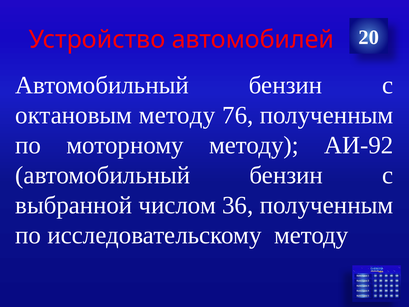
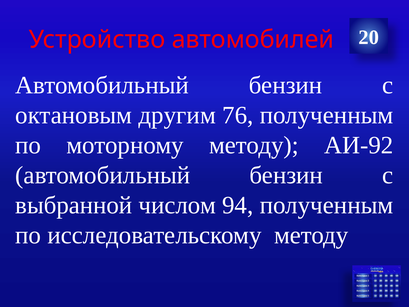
октановым методу: методу -> другим
36: 36 -> 94
